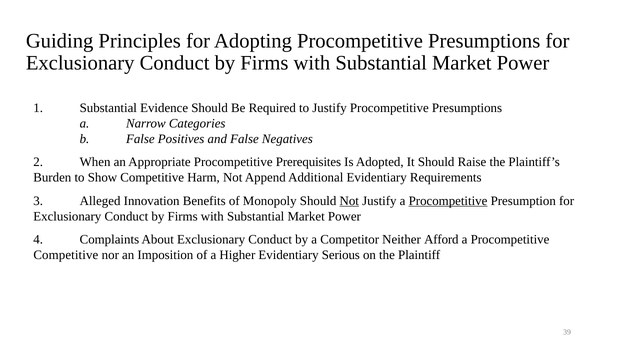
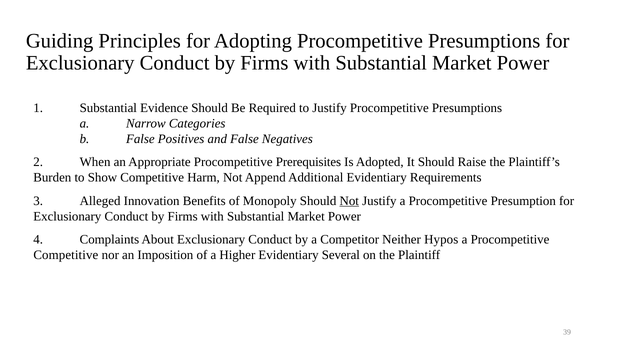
Procompetitive at (448, 201) underline: present -> none
Afford: Afford -> Hypos
Serious: Serious -> Several
